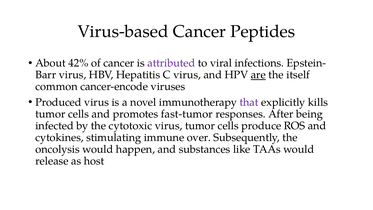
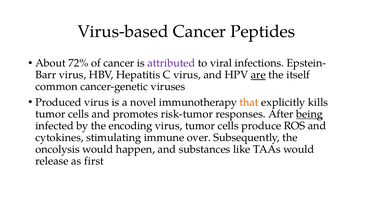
42%: 42% -> 72%
cancer-encode: cancer-encode -> cancer-genetic
that colour: purple -> orange
fast-tumor: fast-tumor -> risk-tumor
being underline: none -> present
cytotoxic: cytotoxic -> encoding
host: host -> first
